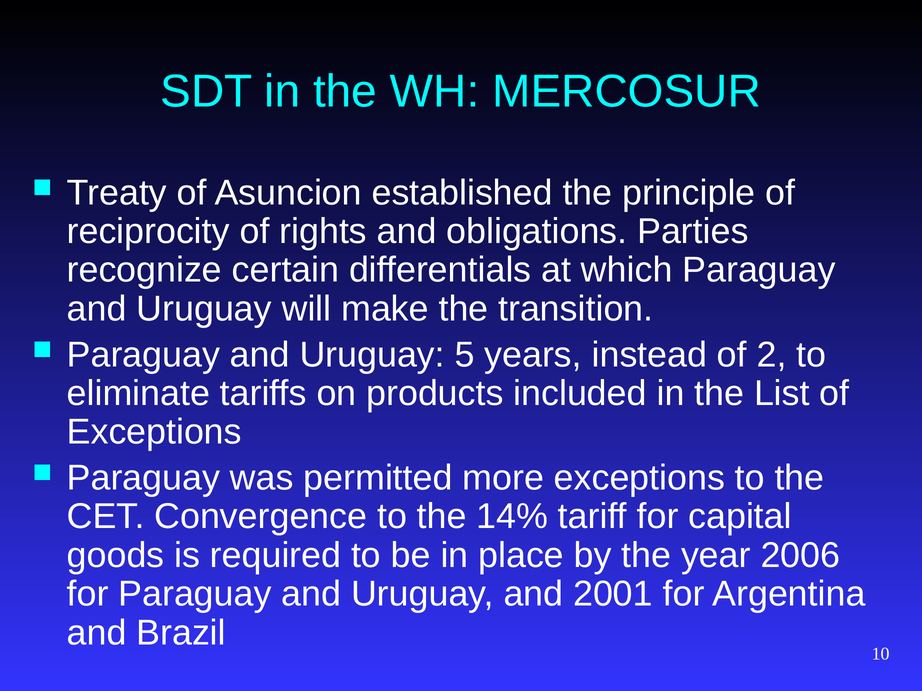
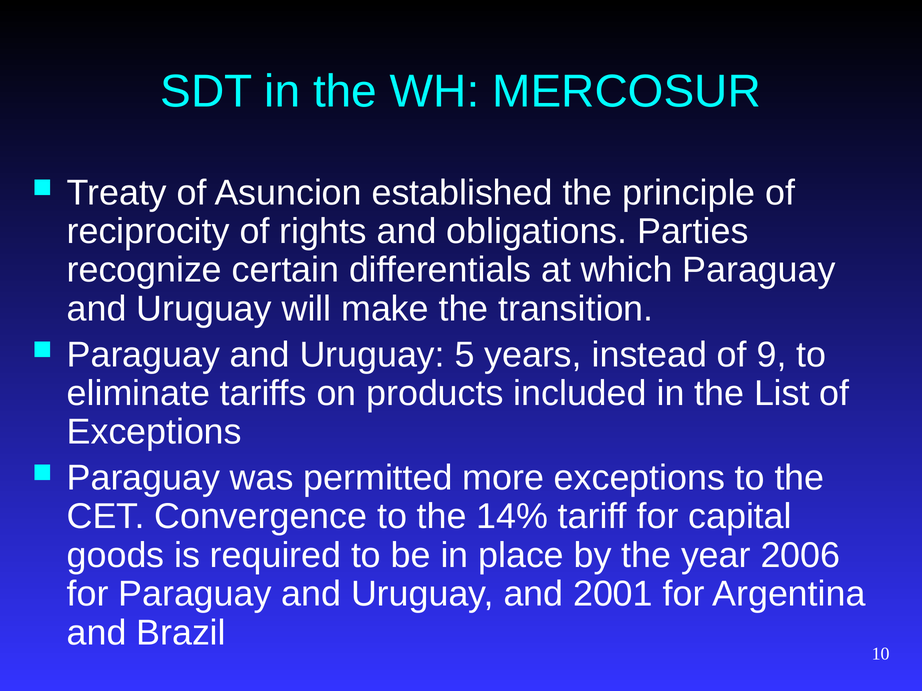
2: 2 -> 9
